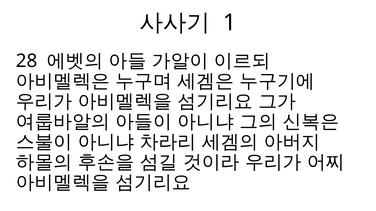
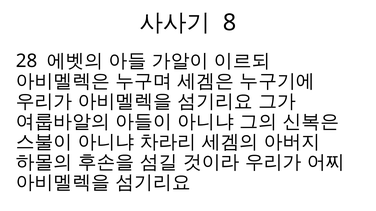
1: 1 -> 8
